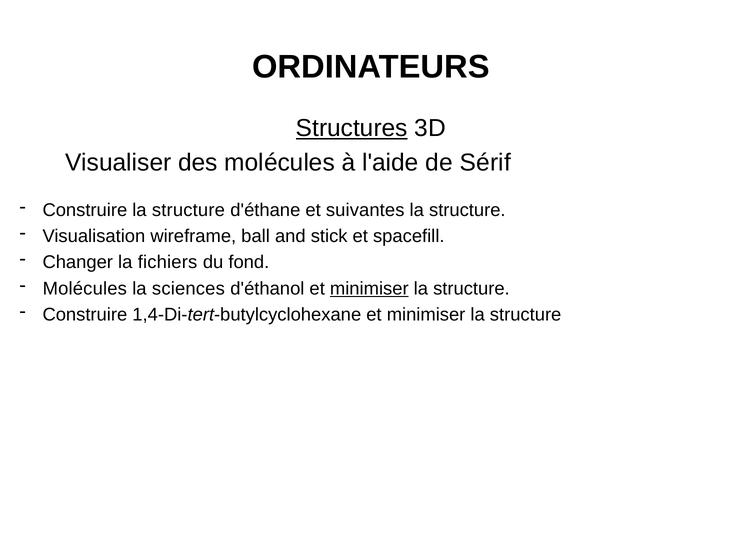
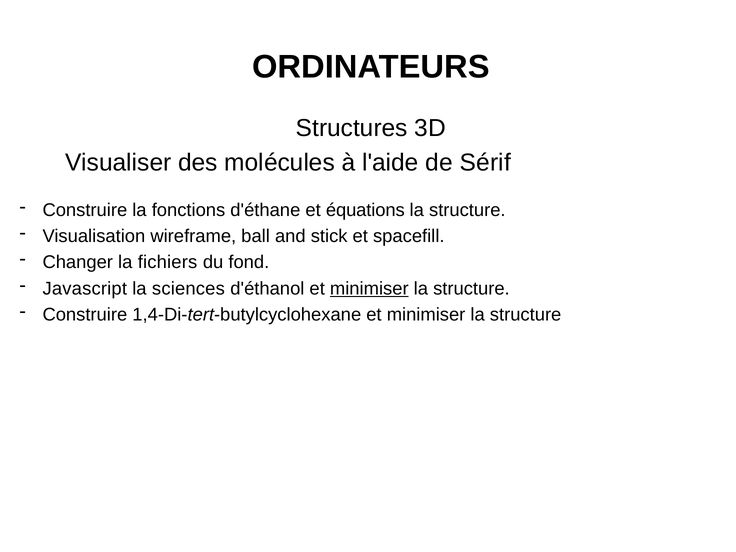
Structures underline: present -> none
Construire la structure: structure -> fonctions
suivantes: suivantes -> équations
Molécules at (85, 289): Molécules -> Javascript
